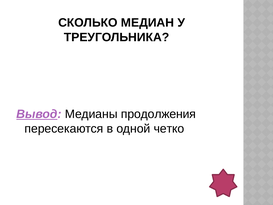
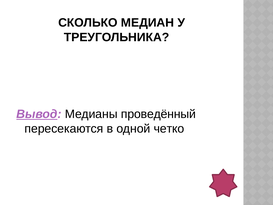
продолжения: продолжения -> проведённый
